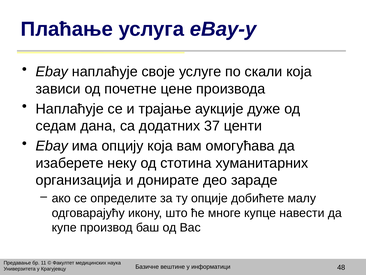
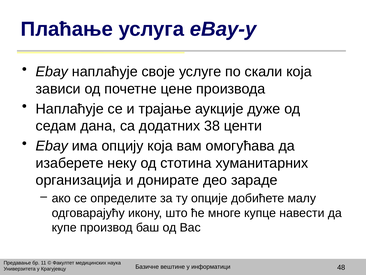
37: 37 -> 38
